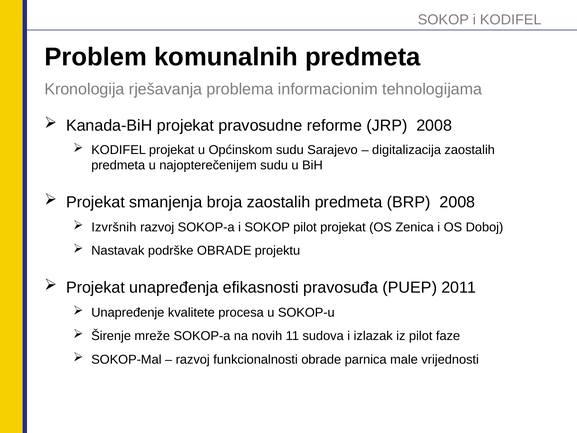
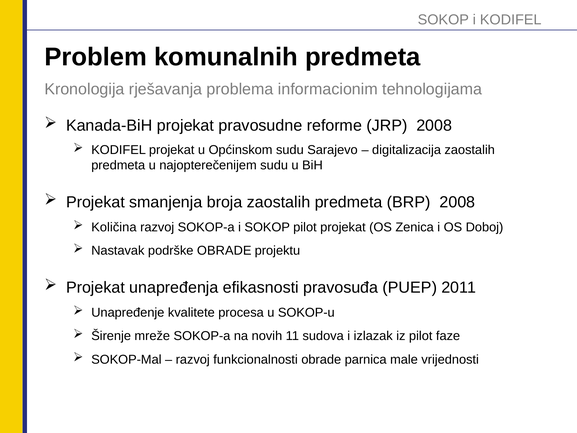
Izvršnih: Izvršnih -> Količina
